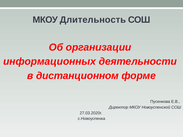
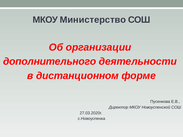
Длительность: Длительность -> Министерство
информационных: информационных -> дополнительного
